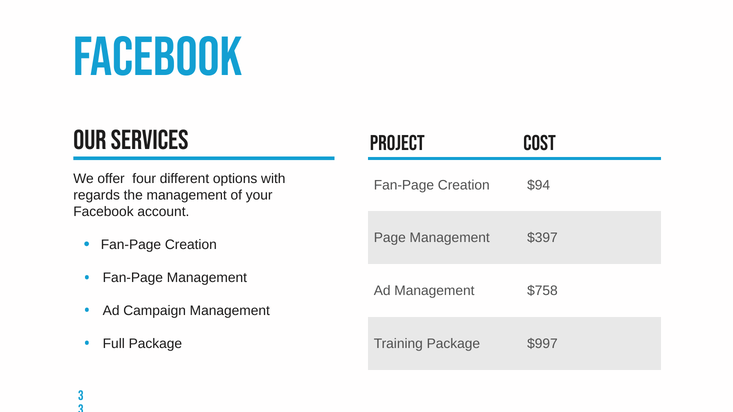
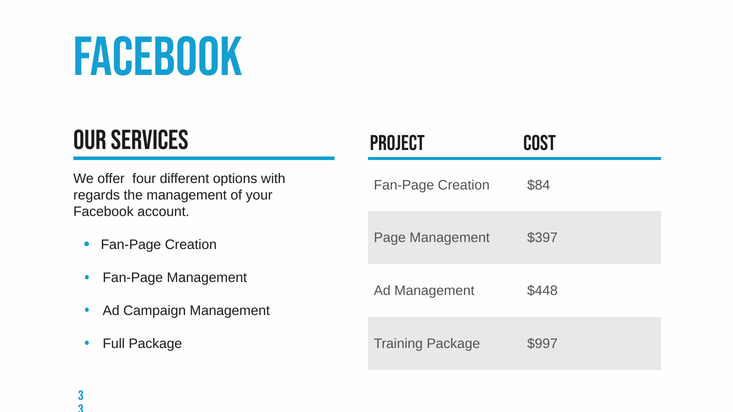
$94: $94 -> $84
$758: $758 -> $448
